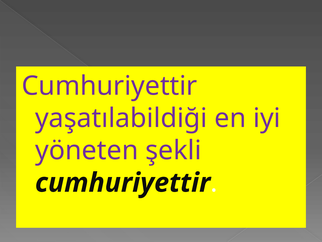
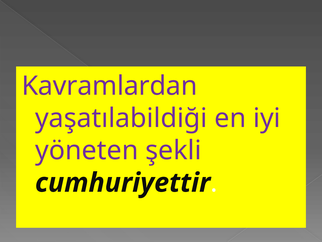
Cumhuriyettir at (109, 86): Cumhuriyettir -> Kavramlardan
